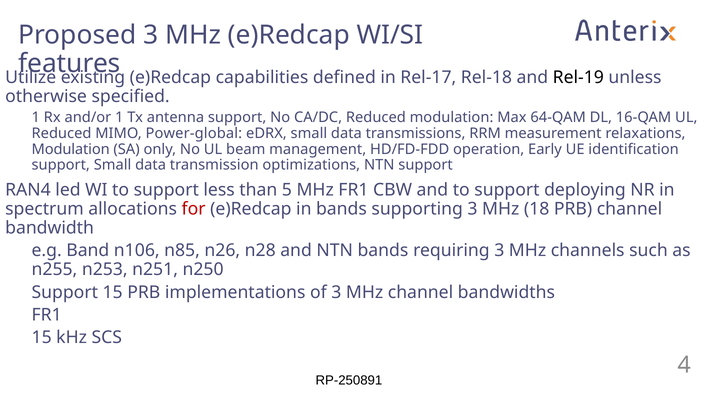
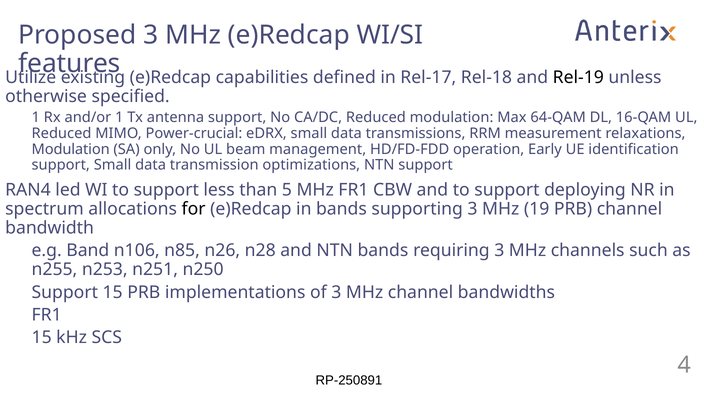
Power-global: Power-global -> Power-crucial
for colour: red -> black
18: 18 -> 19
